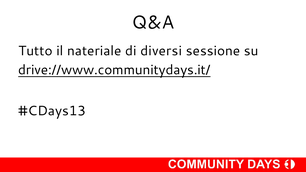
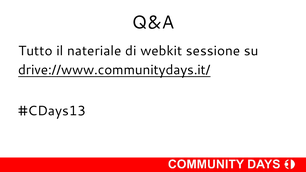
diversi: diversi -> webkit
